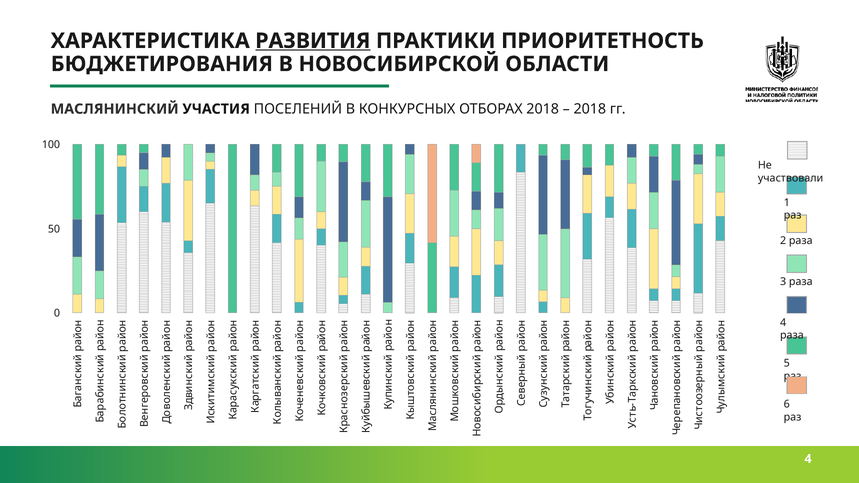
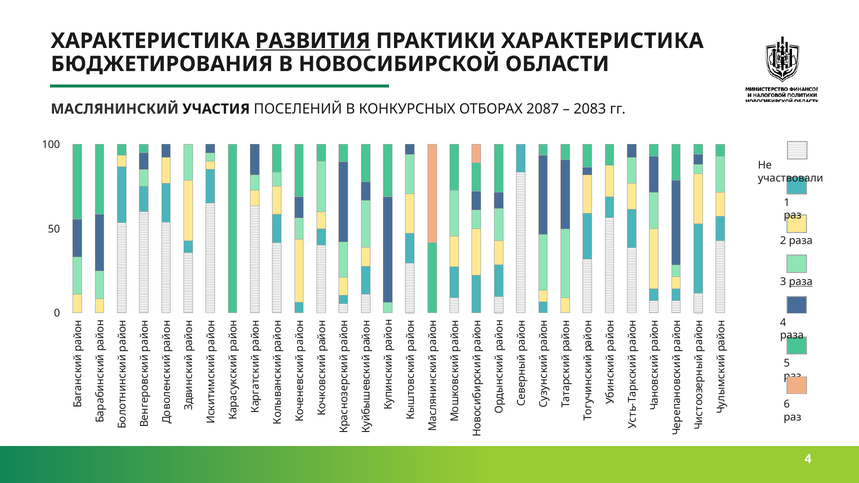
ПРАКТИКИ ПРИОРИТЕТНОСТЬ: ПРИОРИТЕТНОСТЬ -> ХАРАКТЕРИСТИКА
ОТБОРАХ 2018: 2018 -> 2087
2018 at (590, 109): 2018 -> 2083
раза at (801, 282) underline: none -> present
